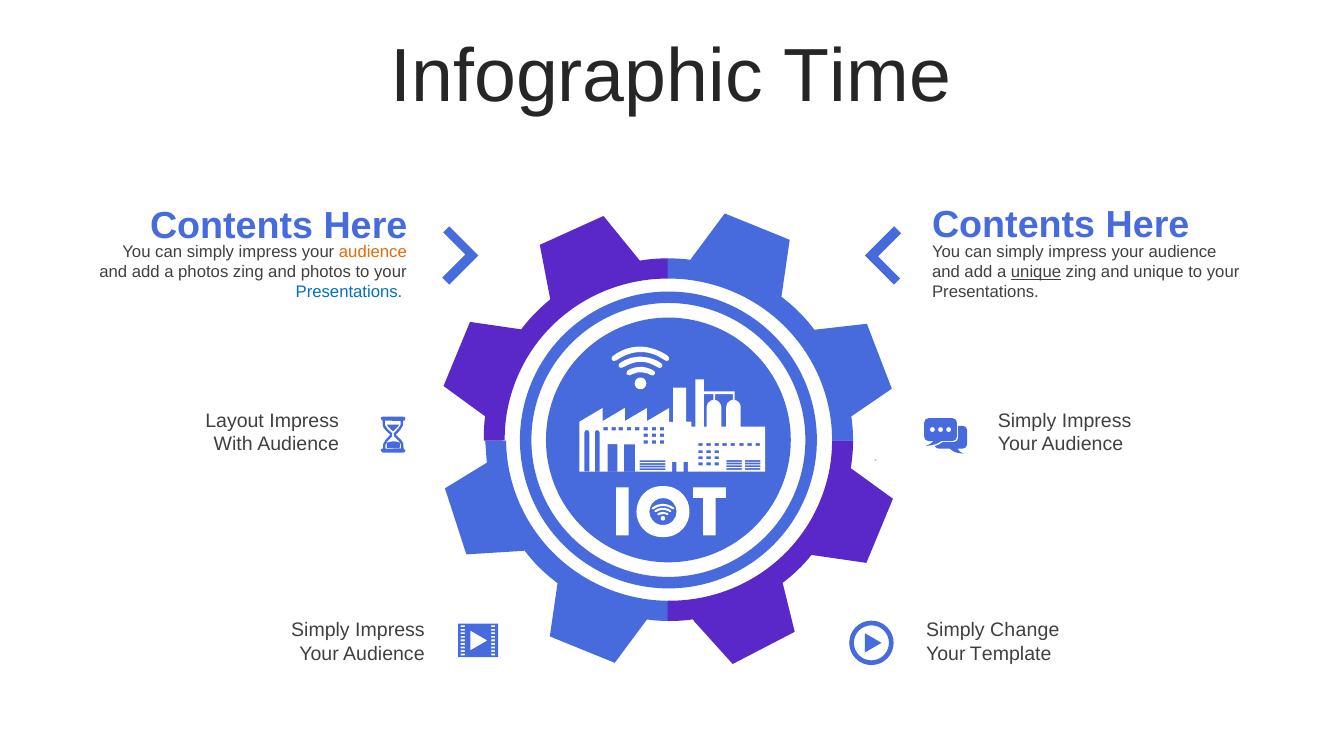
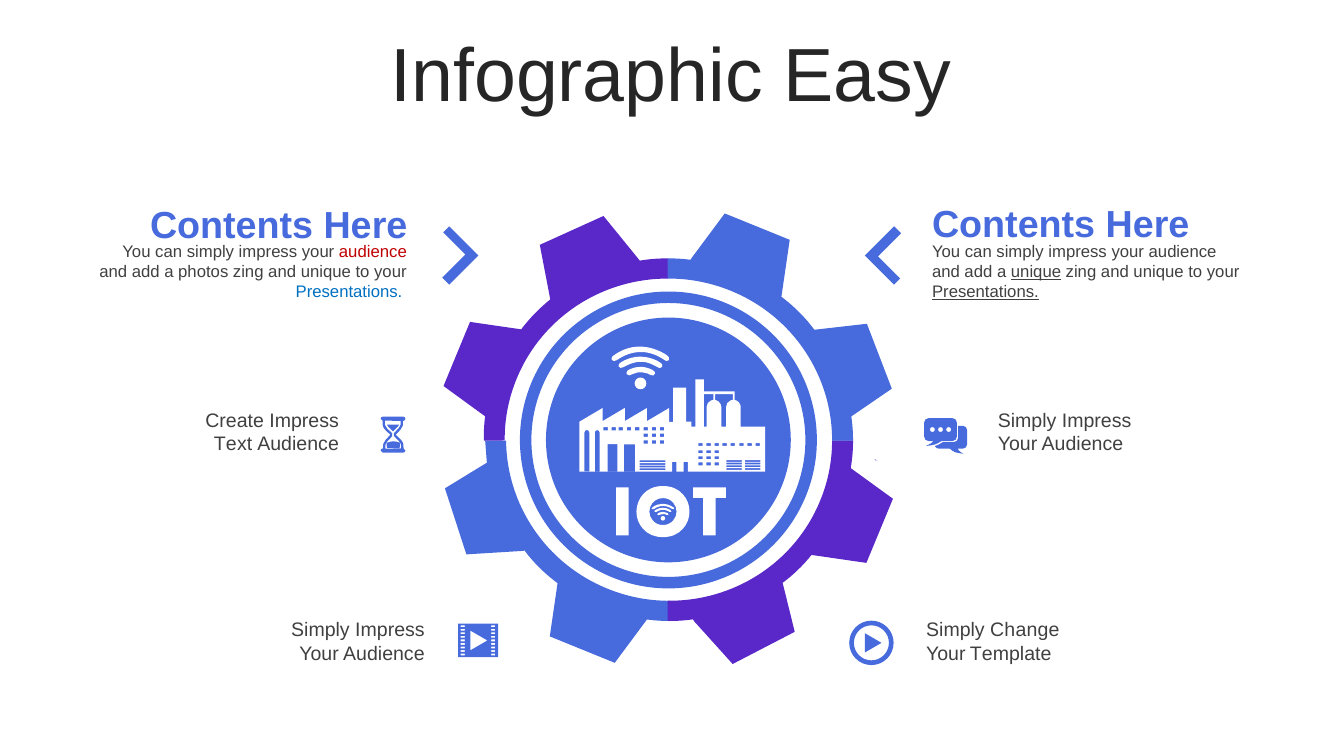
Time: Time -> Easy
audience at (373, 252) colour: orange -> red
photos at (326, 272): photos -> unique
Presentations at (985, 292) underline: none -> present
Layout: Layout -> Create
With: With -> Text
